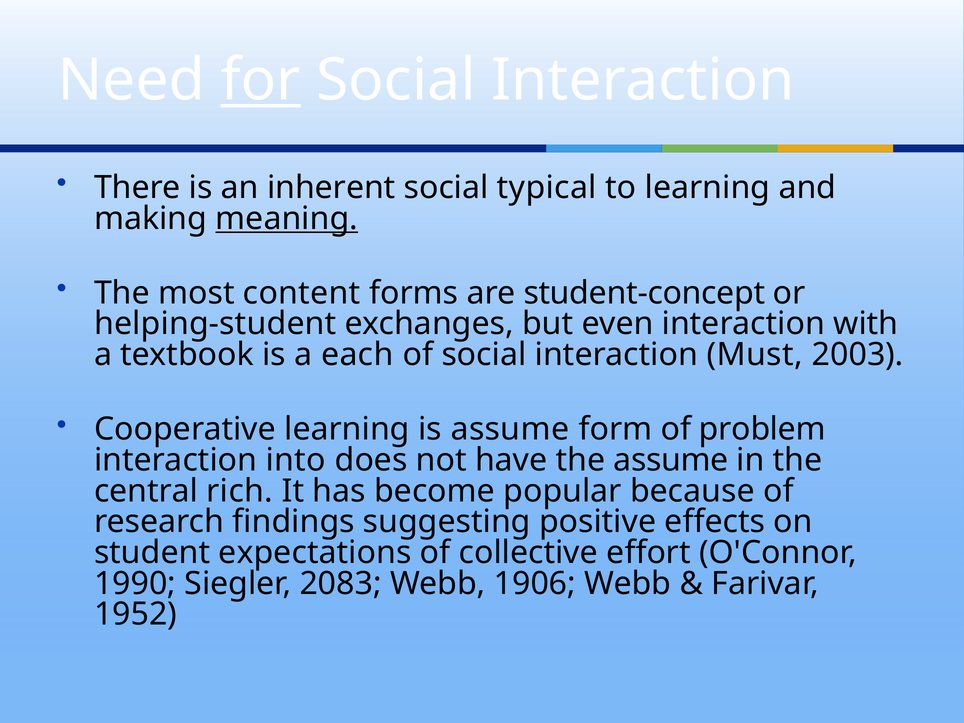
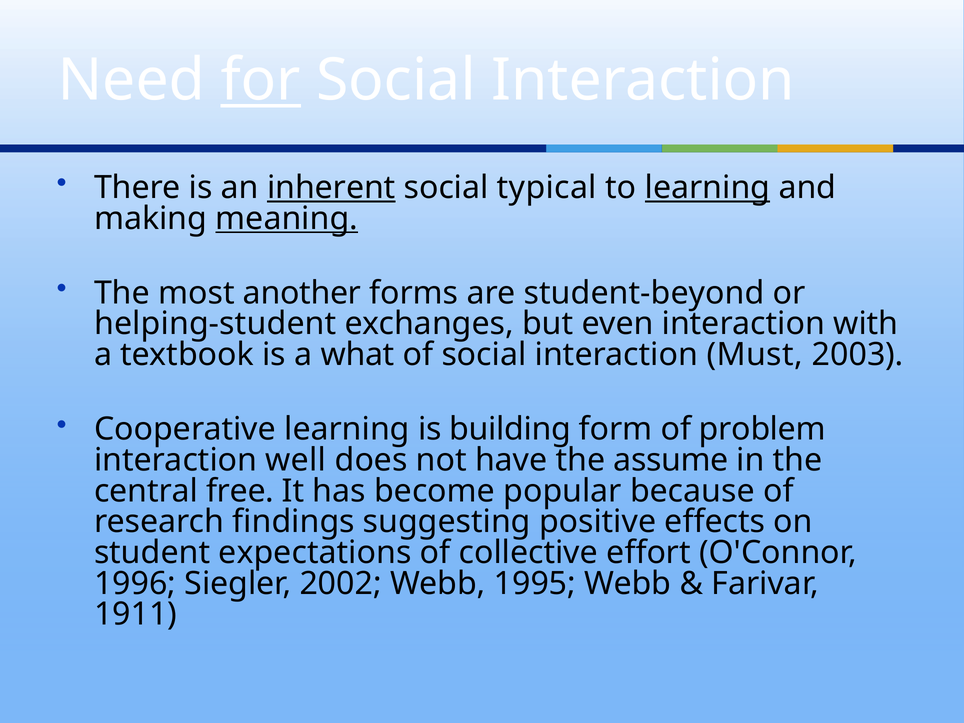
inherent underline: none -> present
learning at (707, 188) underline: none -> present
content: content -> another
student-concept: student-concept -> student-beyond
each: each -> what
is assume: assume -> building
into: into -> well
rich: rich -> free
1990: 1990 -> 1996
2083: 2083 -> 2002
1906: 1906 -> 1995
1952: 1952 -> 1911
